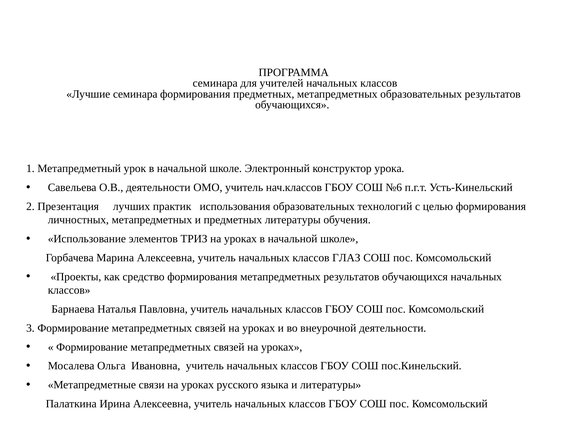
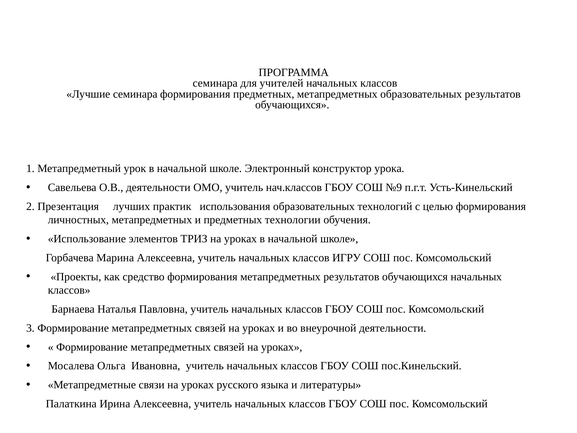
№6: №6 -> №9
предметных литературы: литературы -> технологии
ГЛАЗ: ГЛАЗ -> ИГРУ
